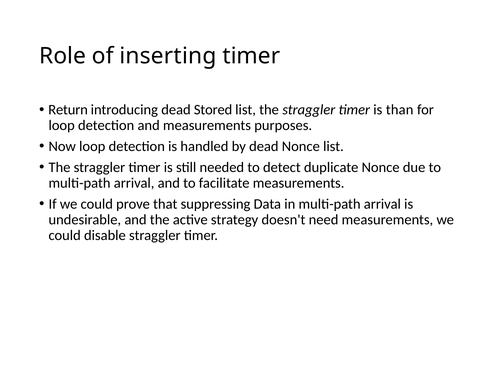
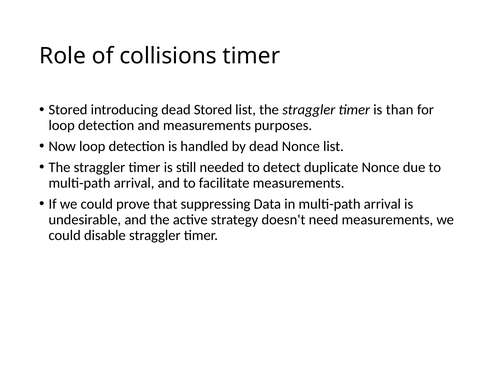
inserting: inserting -> collisions
Return at (68, 110): Return -> Stored
